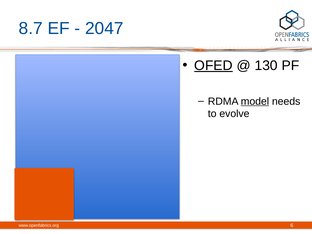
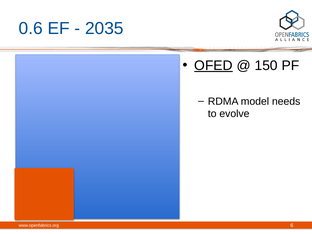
8.7: 8.7 -> 0.6
2047: 2047 -> 2035
130: 130 -> 150
model underline: present -> none
